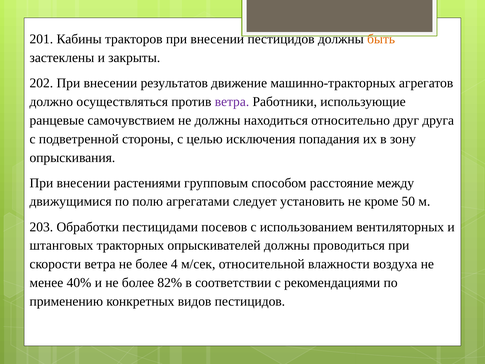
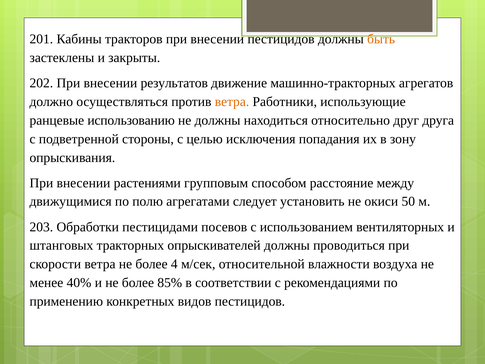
ветра at (232, 102) colour: purple -> orange
самочувствием: самочувствием -> использованию
кроме: кроме -> окиси
82%: 82% -> 85%
